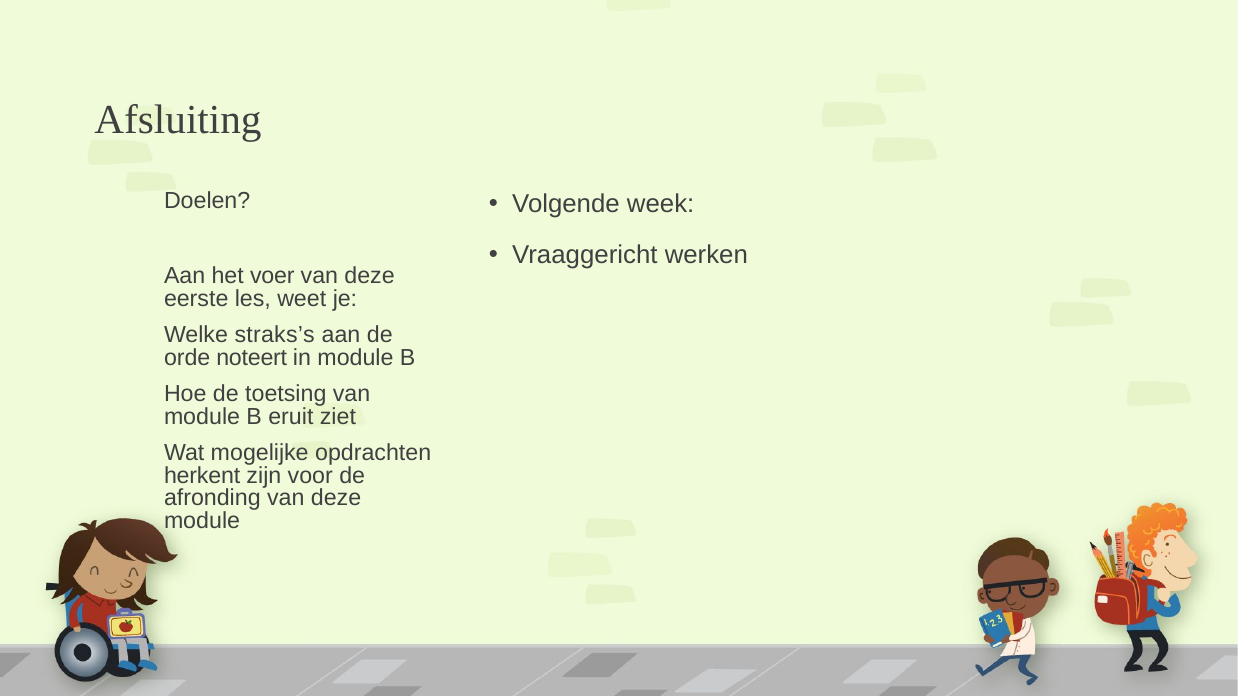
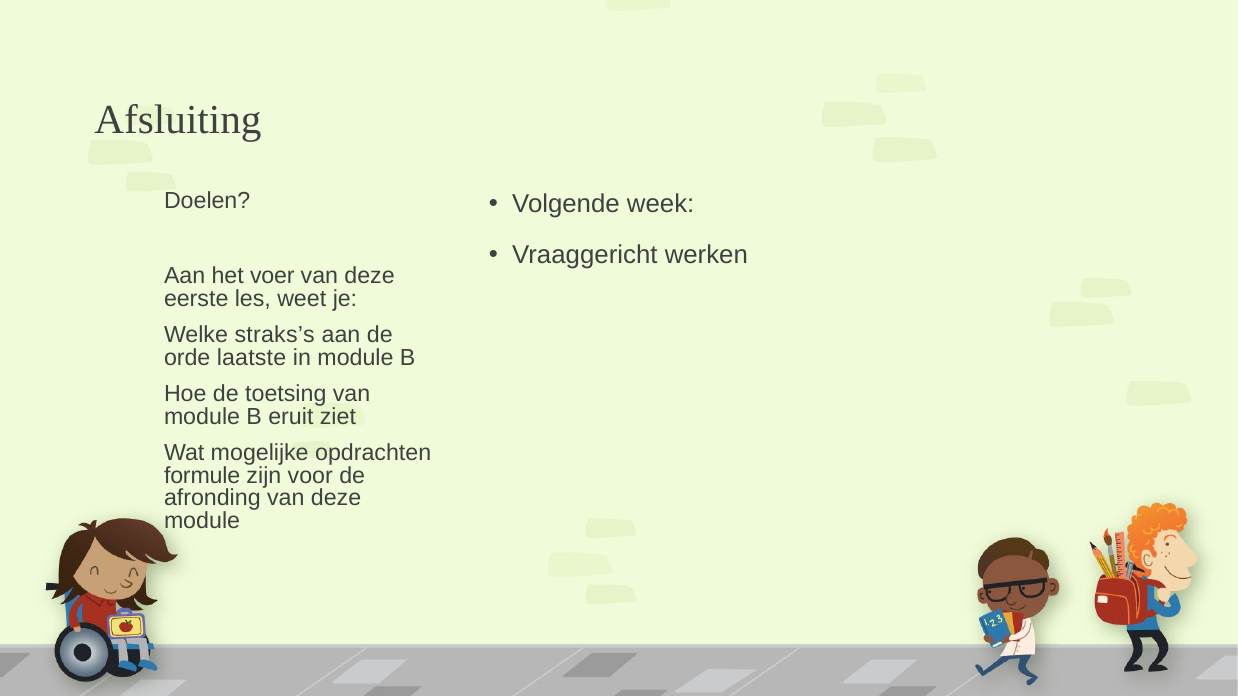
noteert: noteert -> laatste
herkent: herkent -> formule
